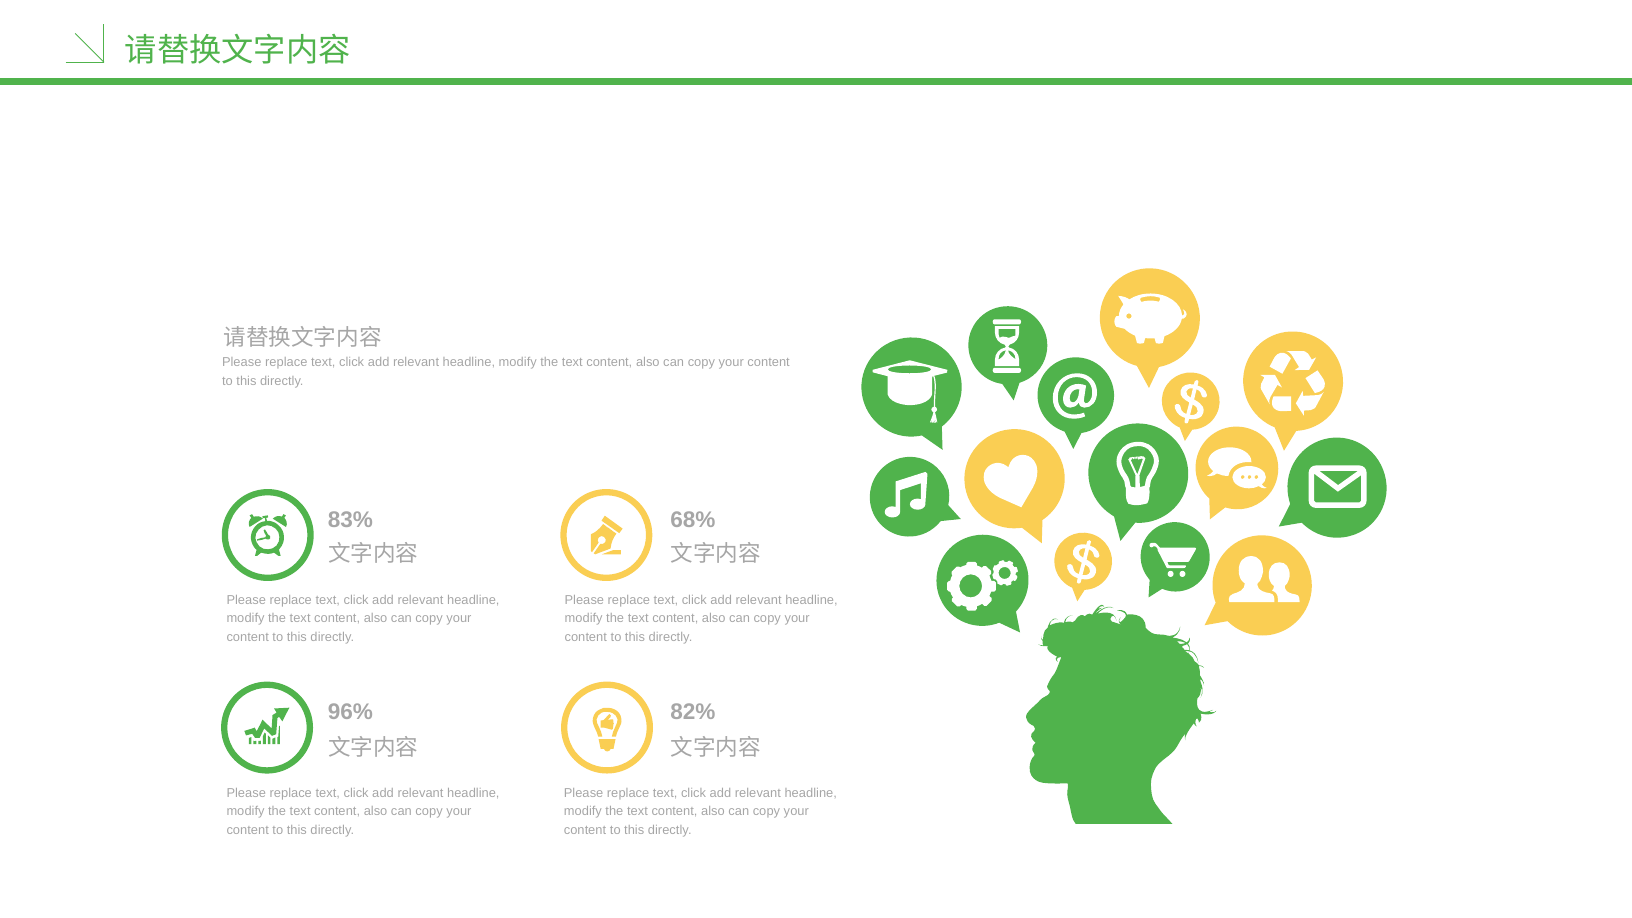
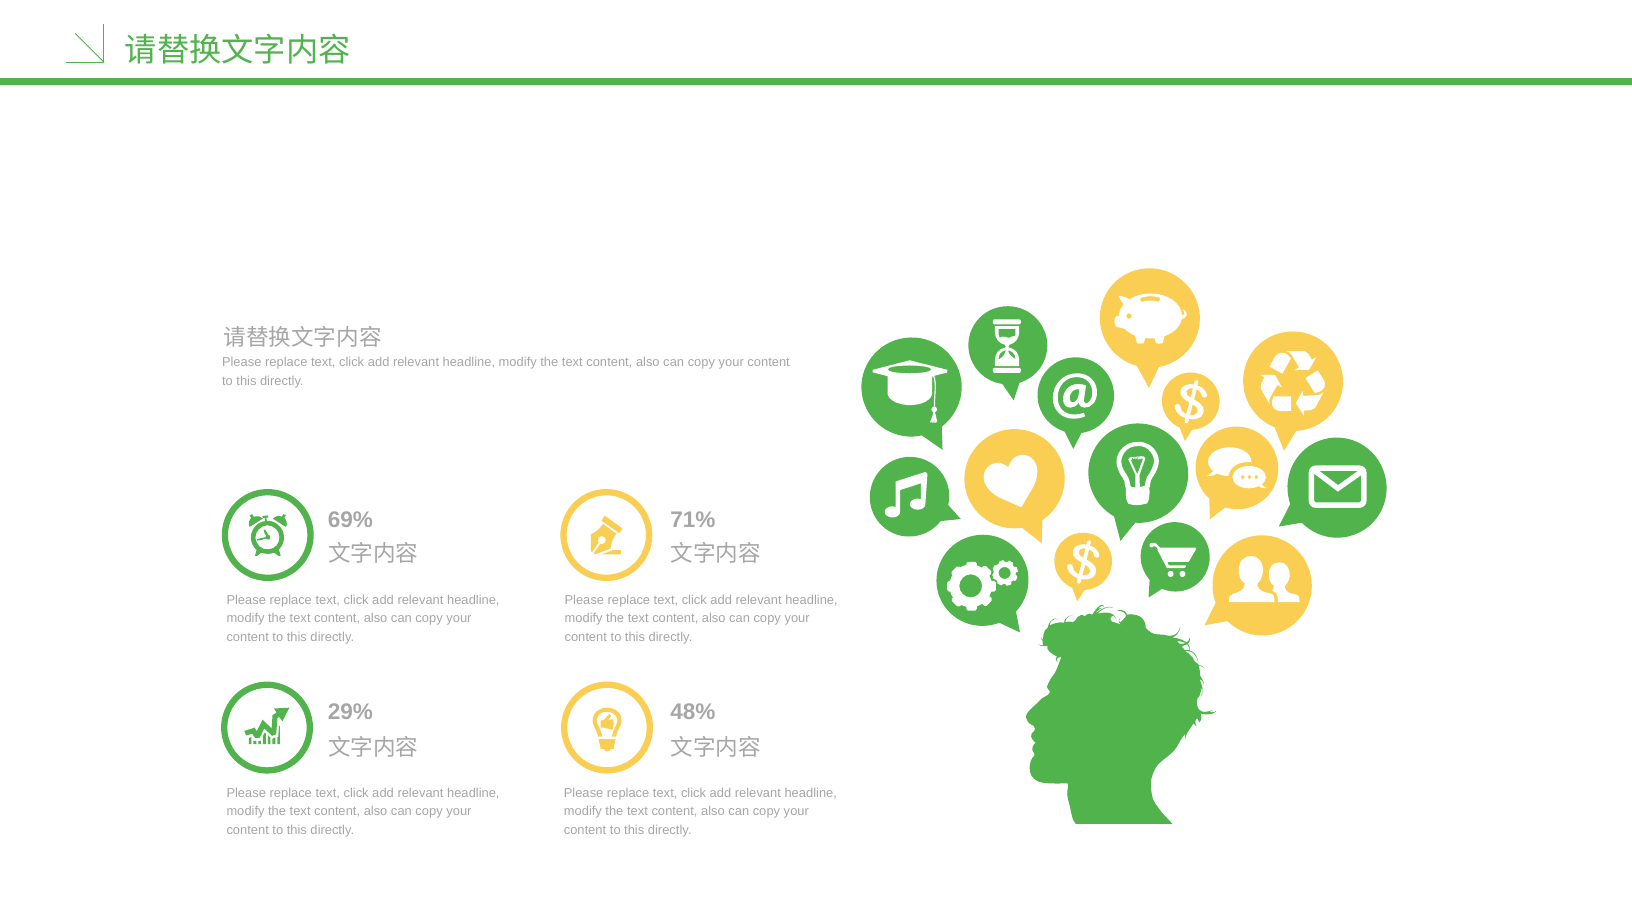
83%: 83% -> 69%
68%: 68% -> 71%
96%: 96% -> 29%
82%: 82% -> 48%
